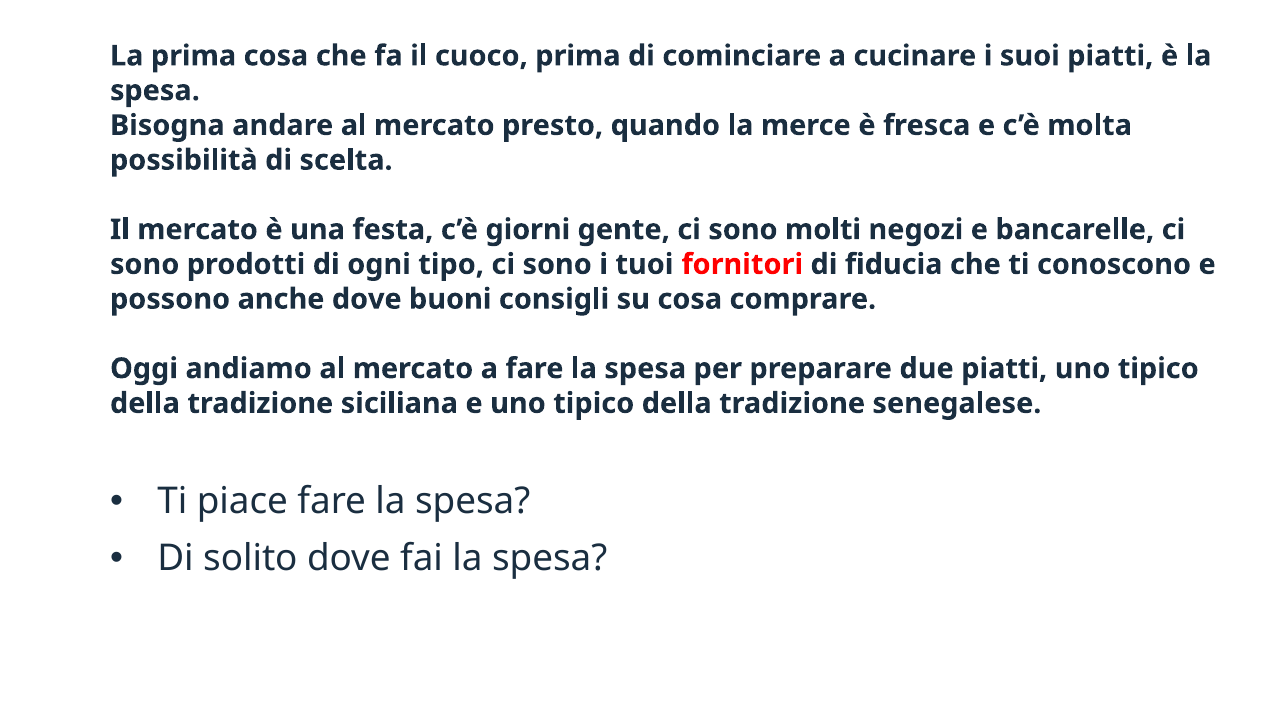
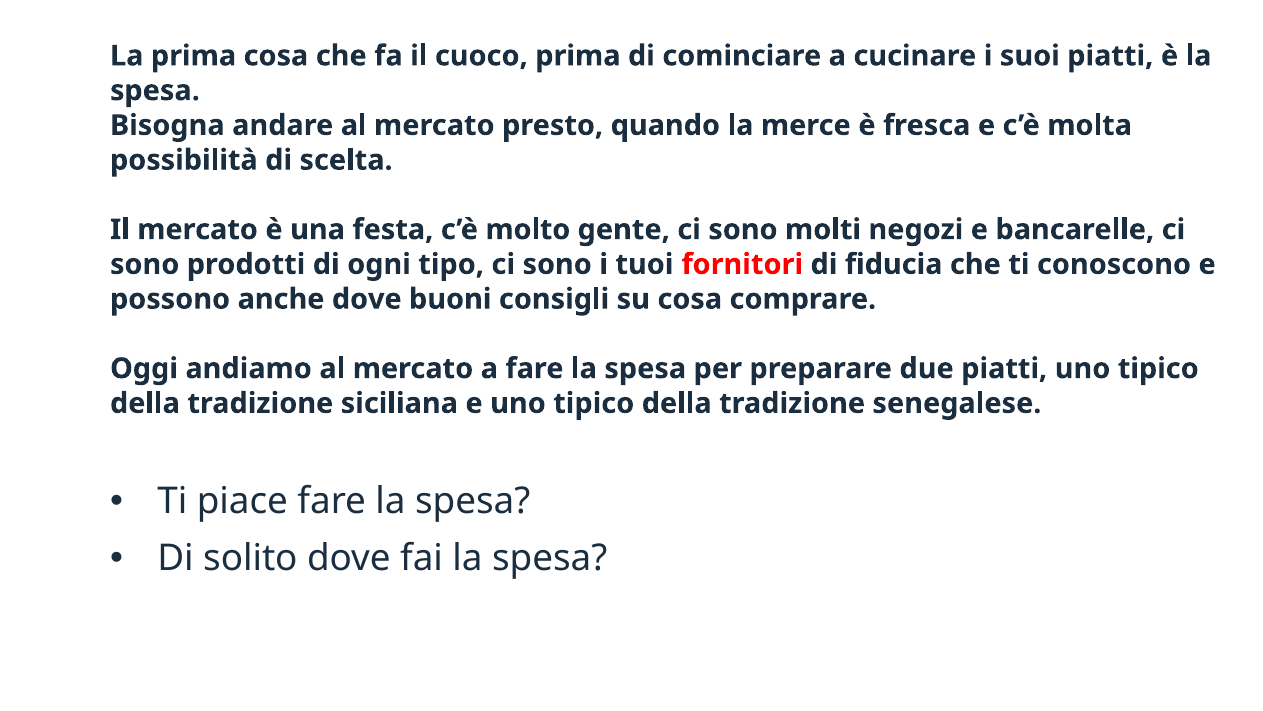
giorni: giorni -> molto
